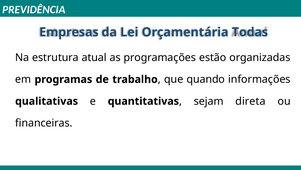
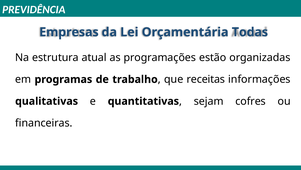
quando: quando -> receitas
direta: direta -> cofres
